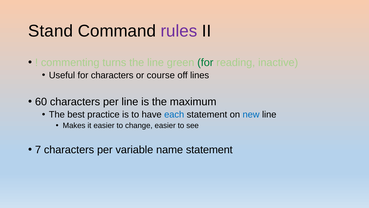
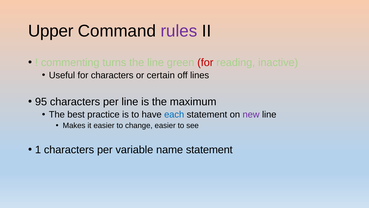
Stand: Stand -> Upper
for at (205, 62) colour: green -> red
course: course -> certain
60: 60 -> 95
new colour: blue -> purple
7: 7 -> 1
